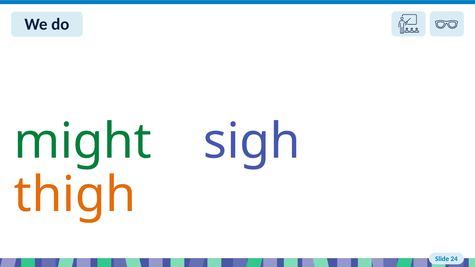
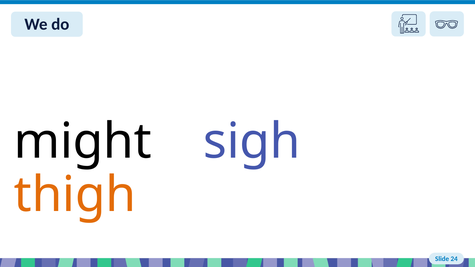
might colour: green -> black
